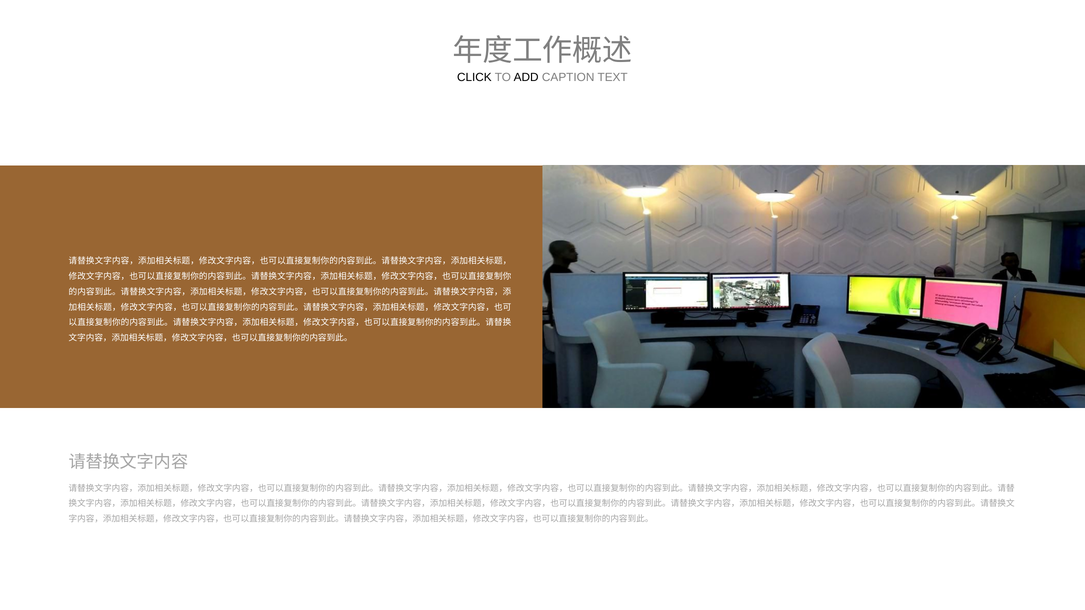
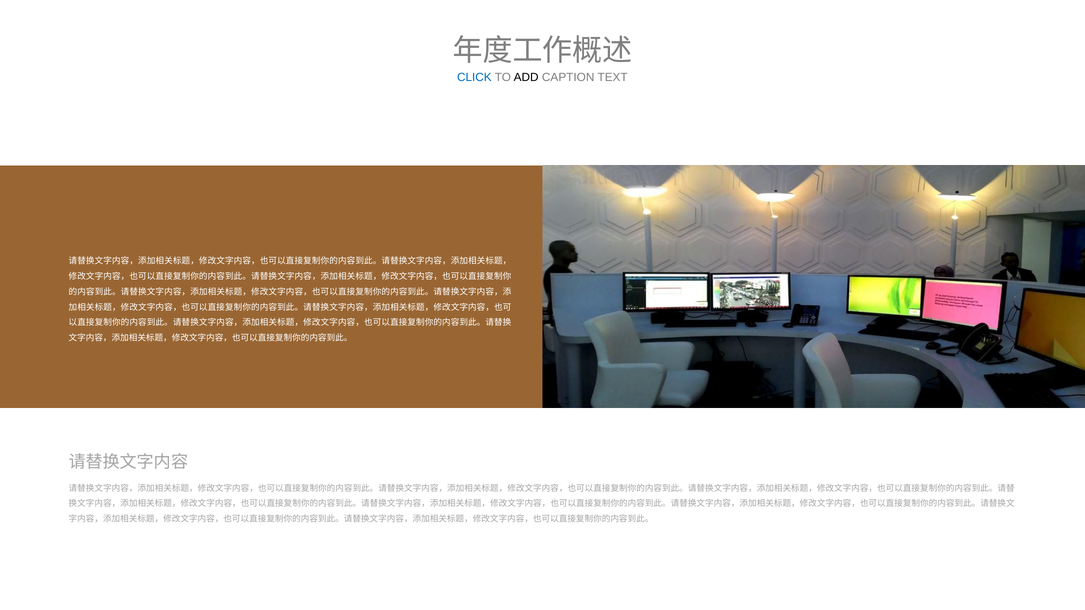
CLICK colour: black -> blue
